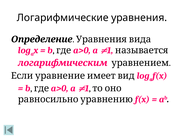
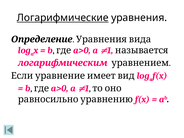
Логарифмические underline: none -> present
